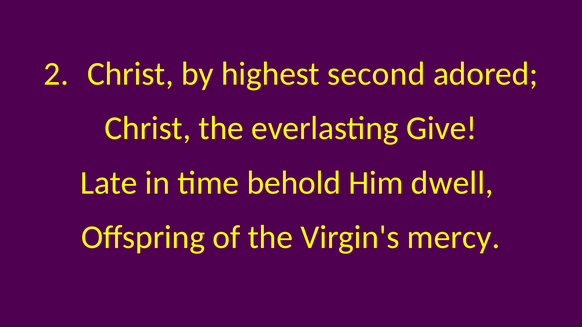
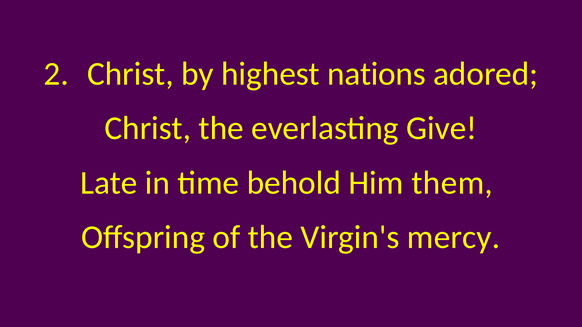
second: second -> nations
dwell: dwell -> them
